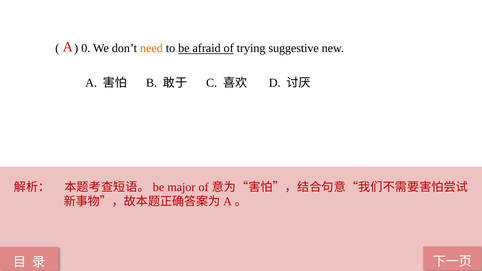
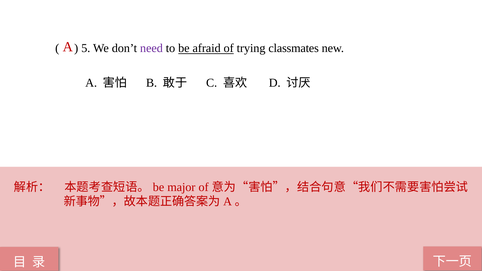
0: 0 -> 5
need colour: orange -> purple
suggestive: suggestive -> classmates
